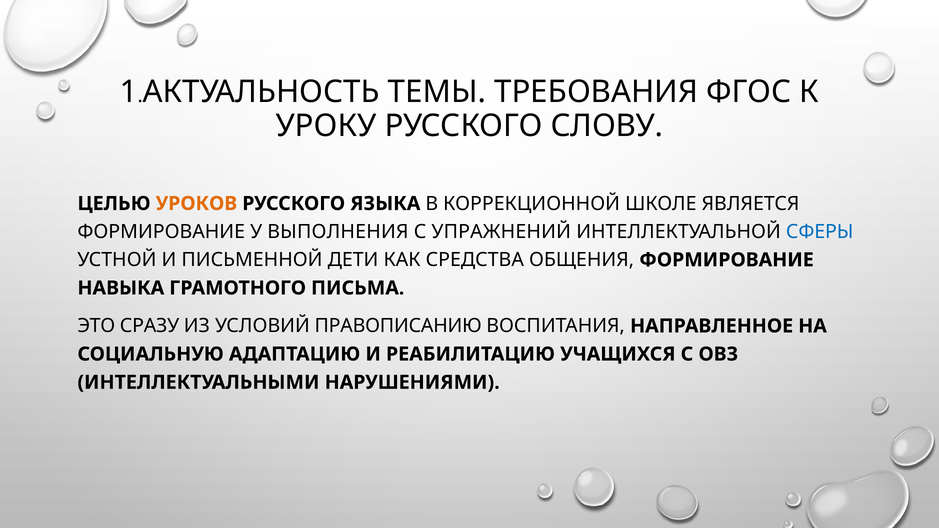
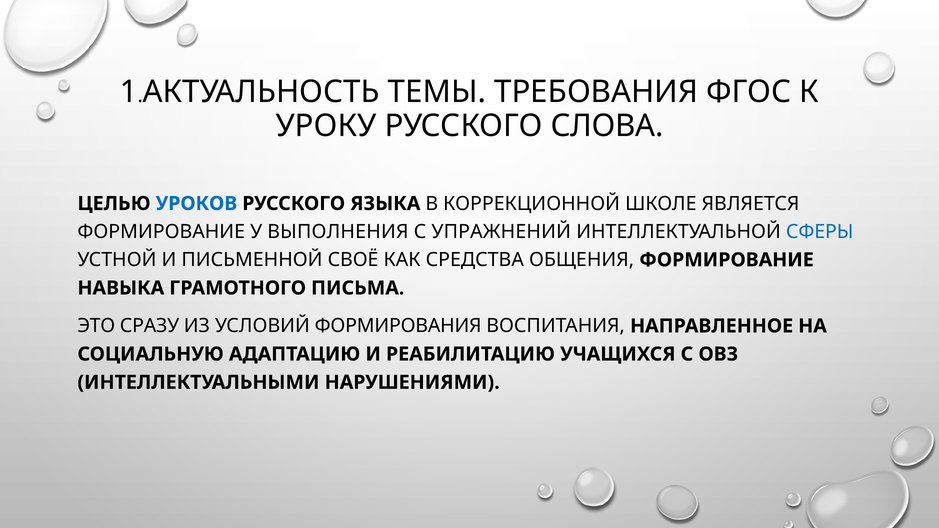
СЛОВУ: СЛОВУ -> СЛОВА
УРОКОВ colour: orange -> blue
ДЕТИ: ДЕТИ -> СВОЁ
ПРАВОПИСАНИЮ: ПРАВОПИСАНИЮ -> ФОРМИРОВАНИЯ
